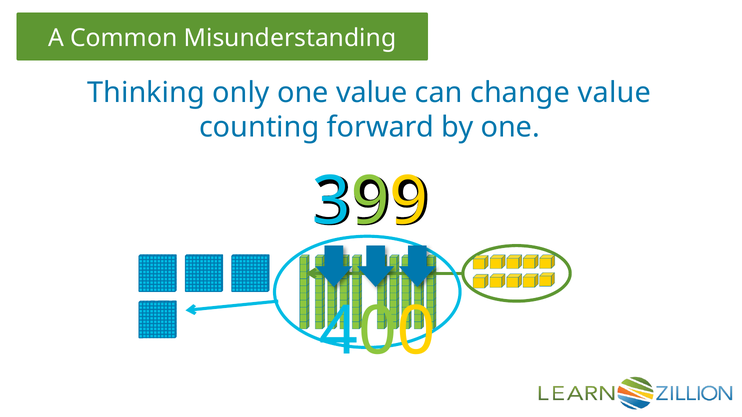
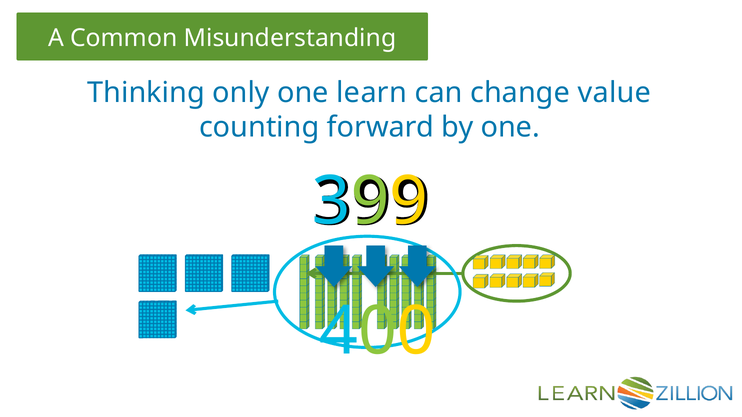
one value: value -> learn
